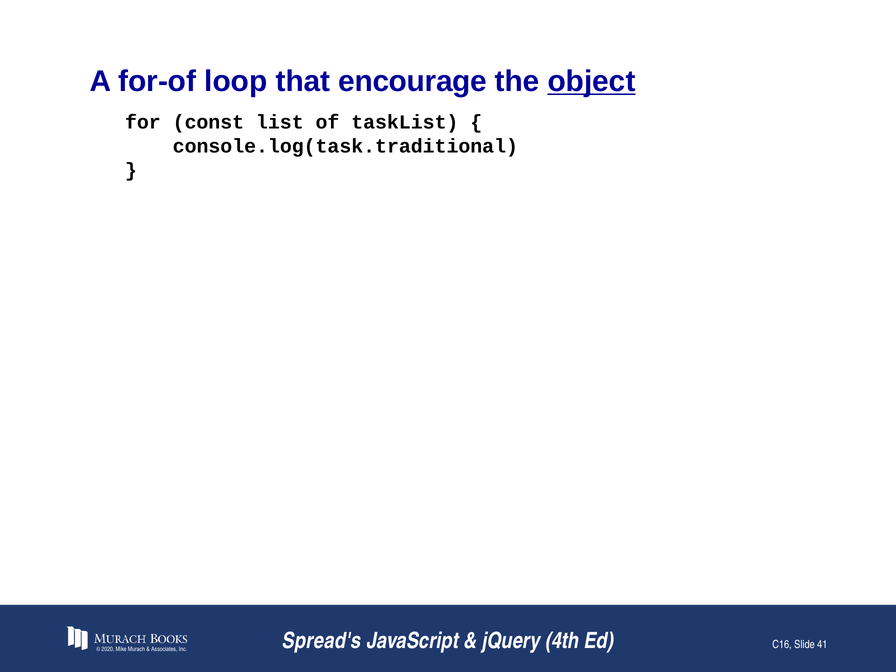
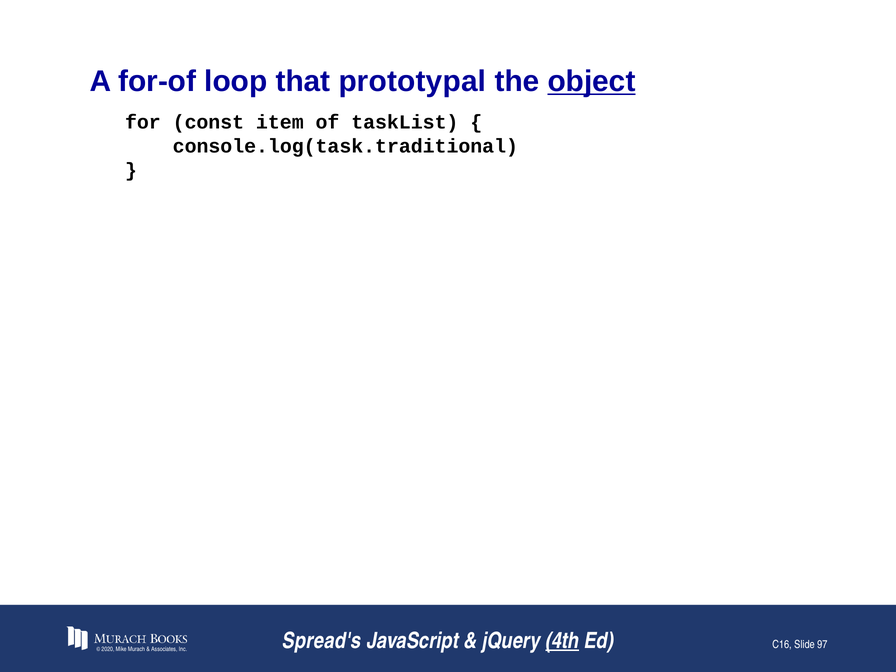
encourage: encourage -> prototypal
list: list -> item
4th underline: none -> present
41: 41 -> 97
